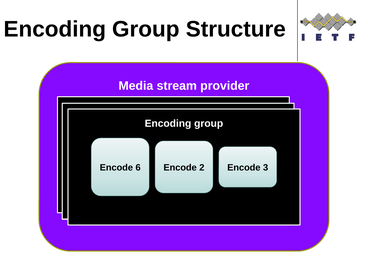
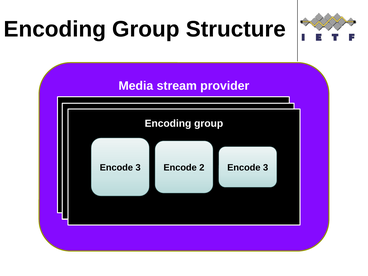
6 at (138, 168): 6 -> 3
